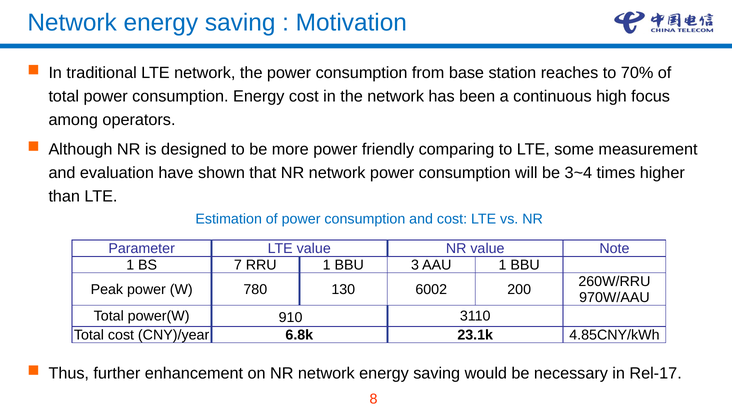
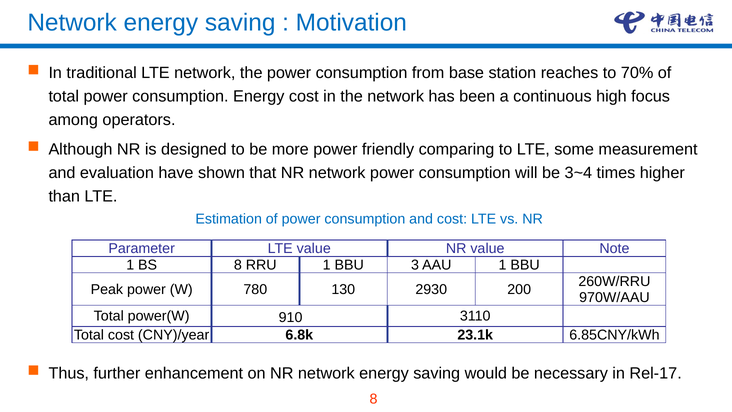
BS 7: 7 -> 8
6002: 6002 -> 2930
4.85CNY/kWh: 4.85CNY/kWh -> 6.85CNY/kWh
